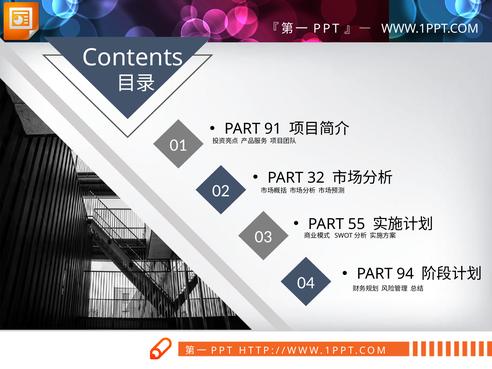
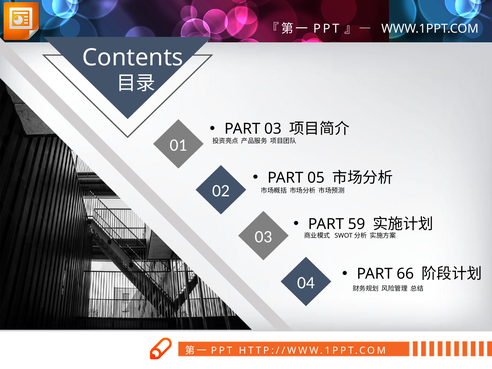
PART 91: 91 -> 03
32: 32 -> 05
55: 55 -> 59
94: 94 -> 66
